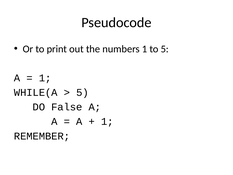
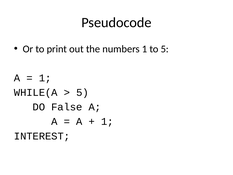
REMEMBER: REMEMBER -> INTEREST
